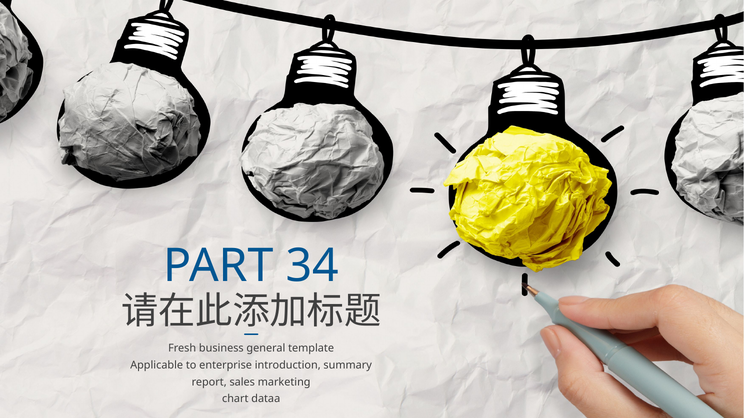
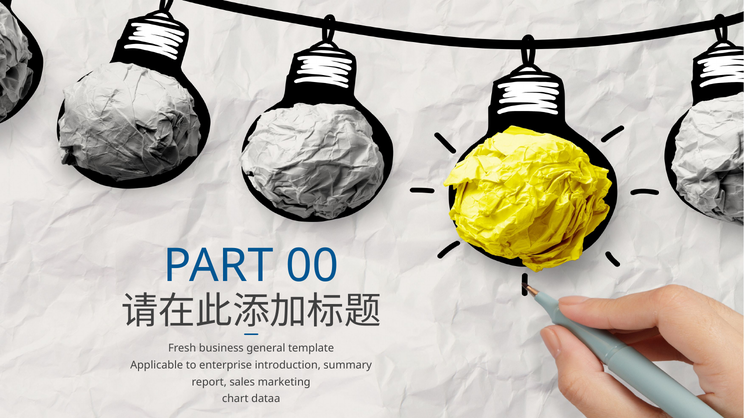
34: 34 -> 00
